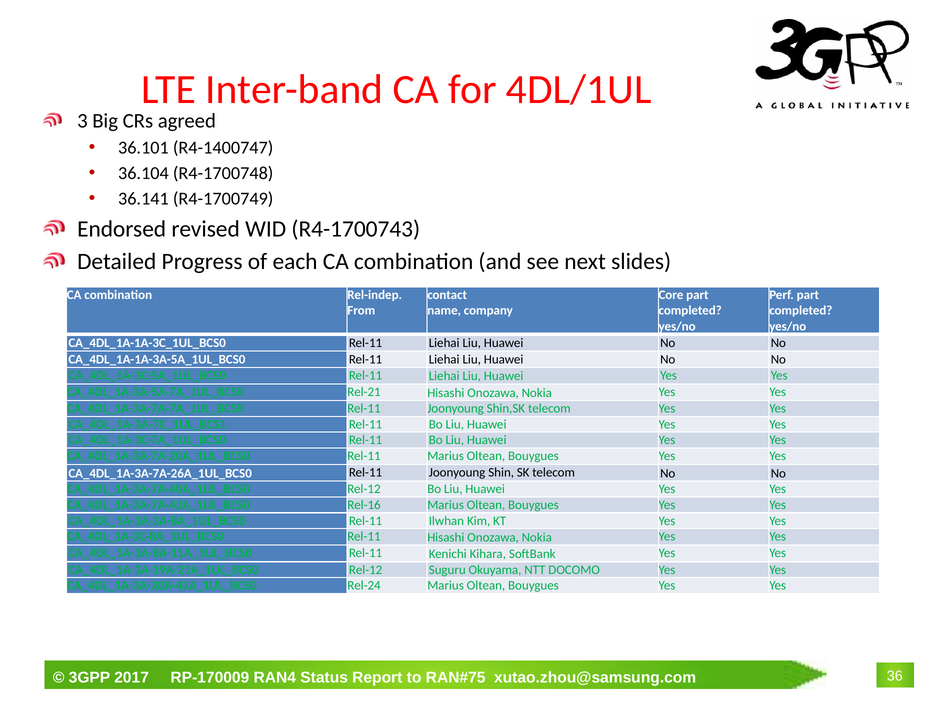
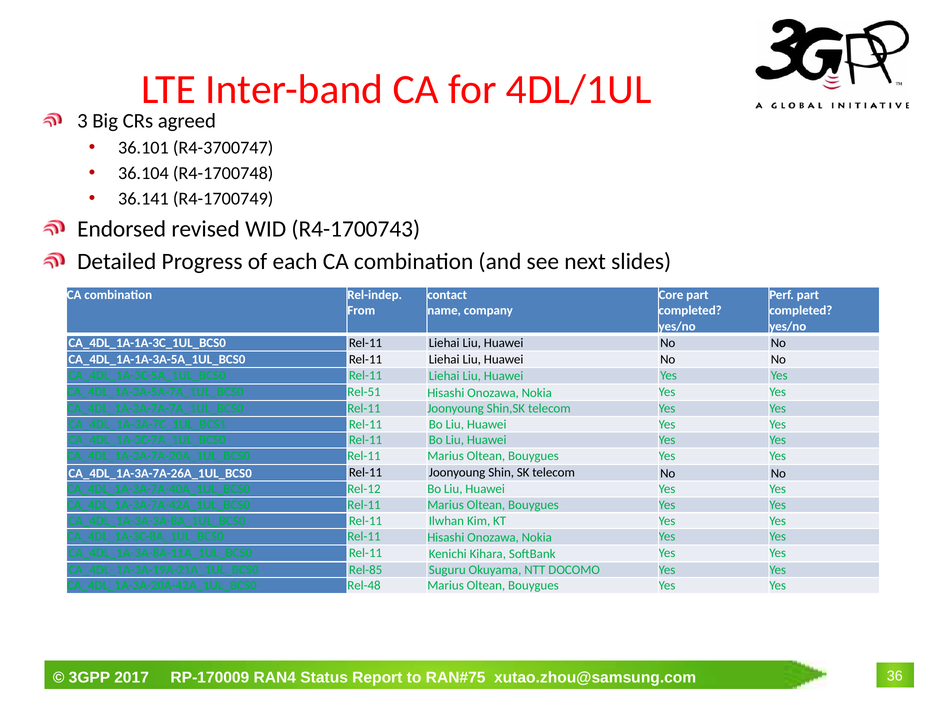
R4-1400747: R4-1400747 -> R4-3700747
Rel-21: Rel-21 -> Rel-51
Rel-16 at (364, 505): Rel-16 -> Rel-11
Rel-12 at (366, 570): Rel-12 -> Rel-85
Rel-24: Rel-24 -> Rel-48
